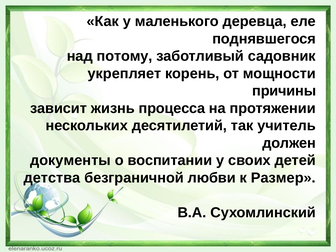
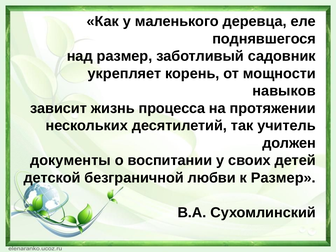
над потому: потому -> размер
причины: причины -> навыков
детства: детства -> детской
